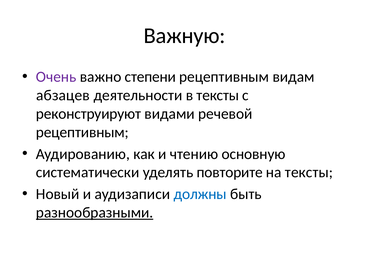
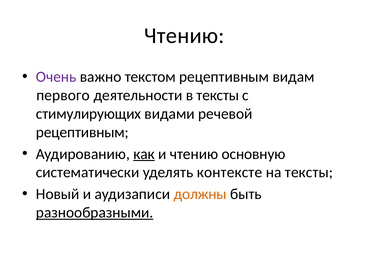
Важную at (185, 36): Важную -> Чтению
степени: степени -> текстом
абзацев: абзацев -> первого
реконструируют: реконструируют -> стимулирующих
как underline: none -> present
повторите: повторите -> контексте
должны colour: blue -> orange
